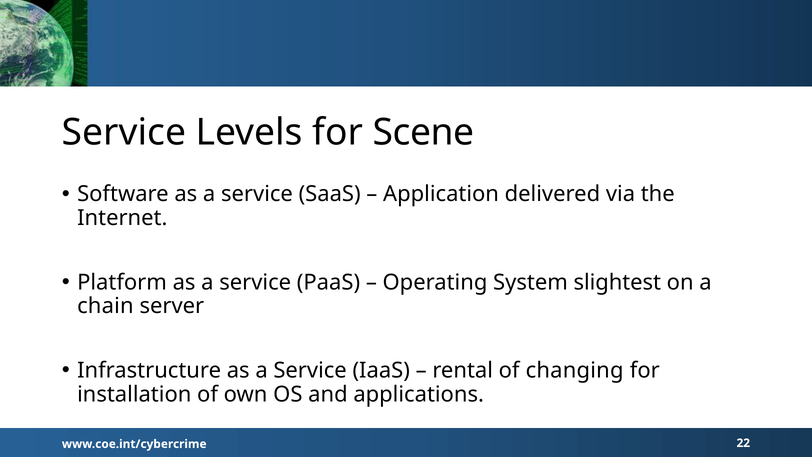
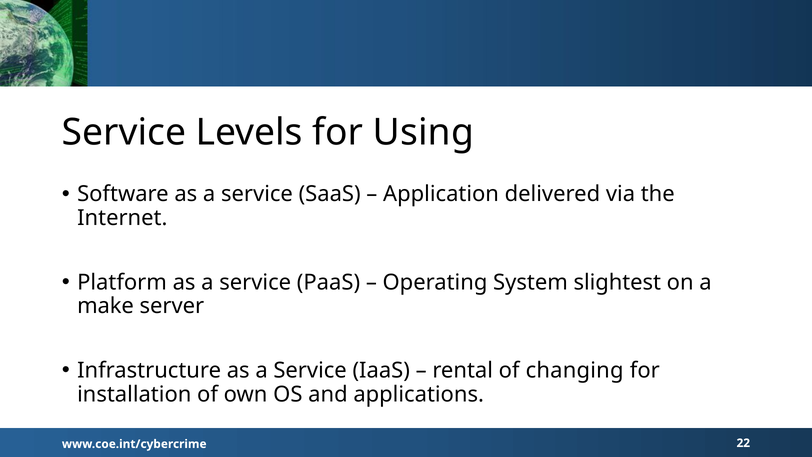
Scene: Scene -> Using
chain: chain -> make
